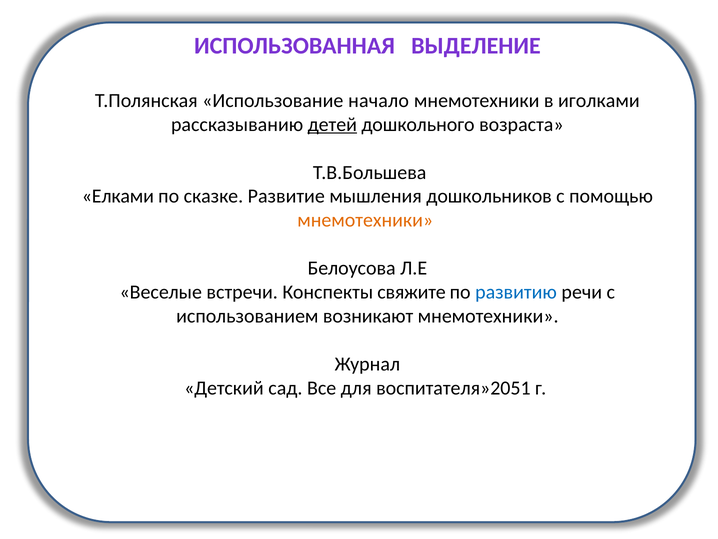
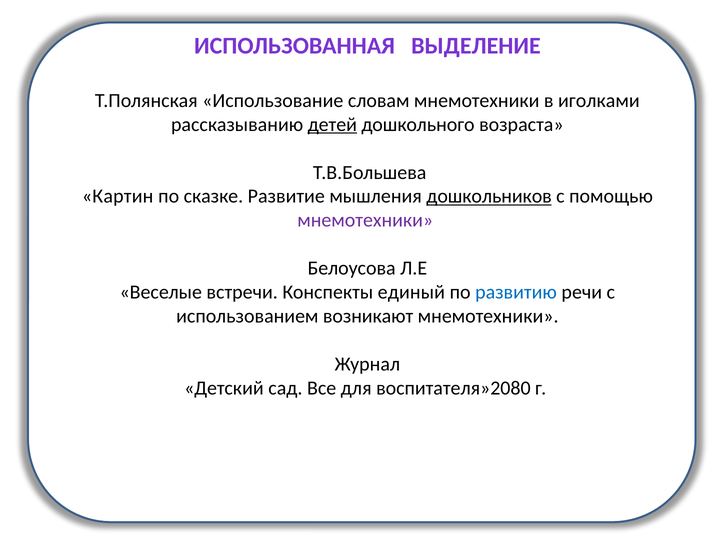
начало: начало -> словам
Елками: Елками -> Картин
дошкольников underline: none -> present
мнемотехники at (365, 220) colour: orange -> purple
свяжите: свяжите -> единый
воспитателя»2051: воспитателя»2051 -> воспитателя»2080
